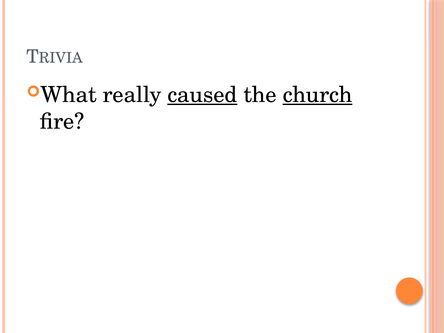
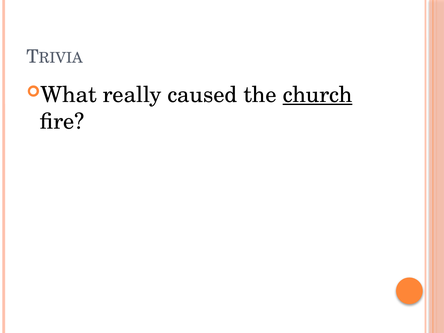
caused underline: present -> none
